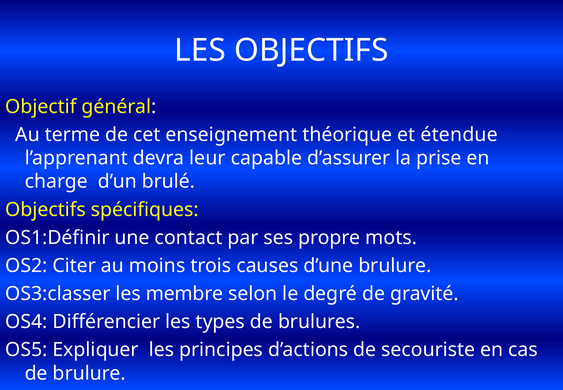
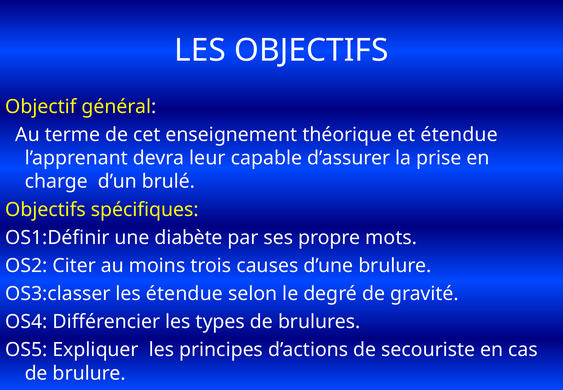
contact: contact -> diabète
les membre: membre -> étendue
